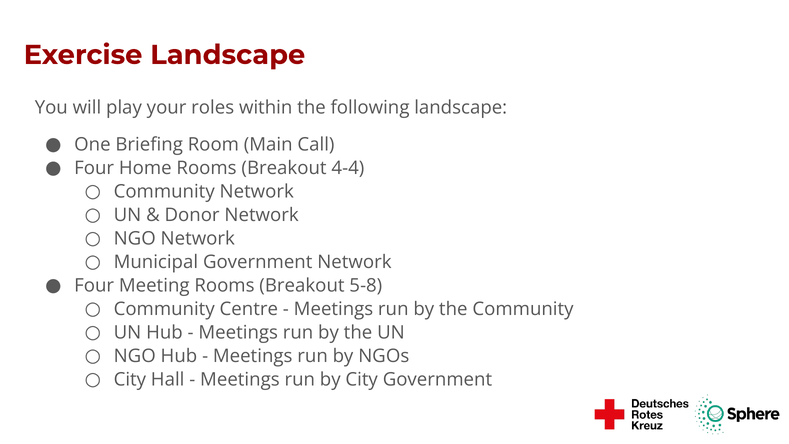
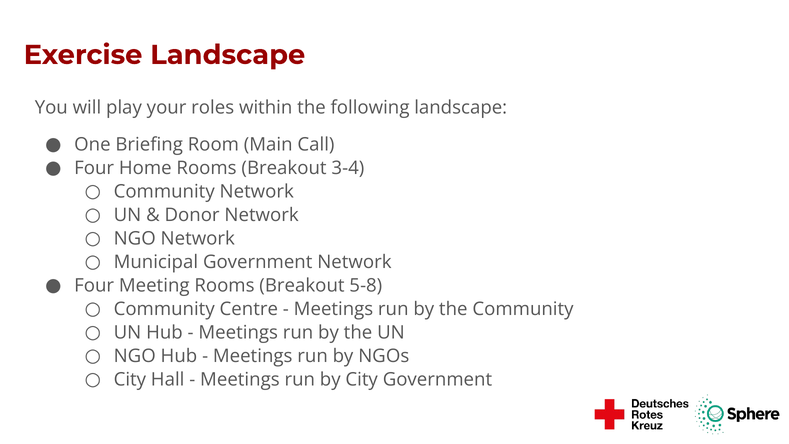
4-4: 4-4 -> 3-4
